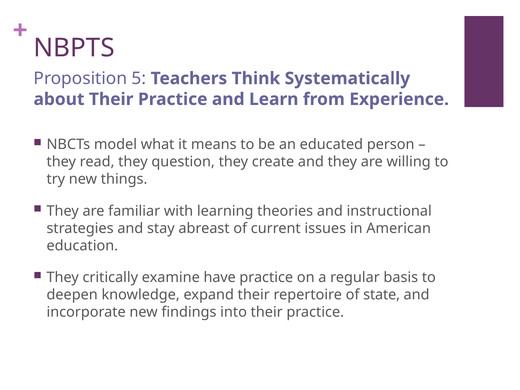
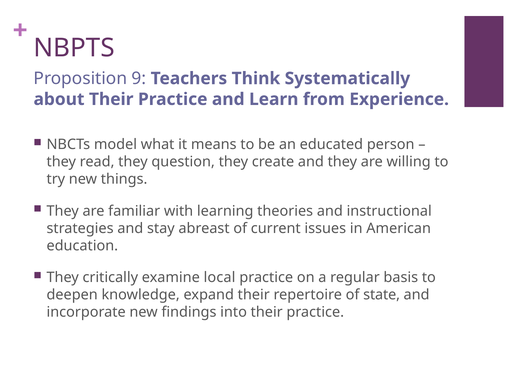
5: 5 -> 9
have: have -> local
